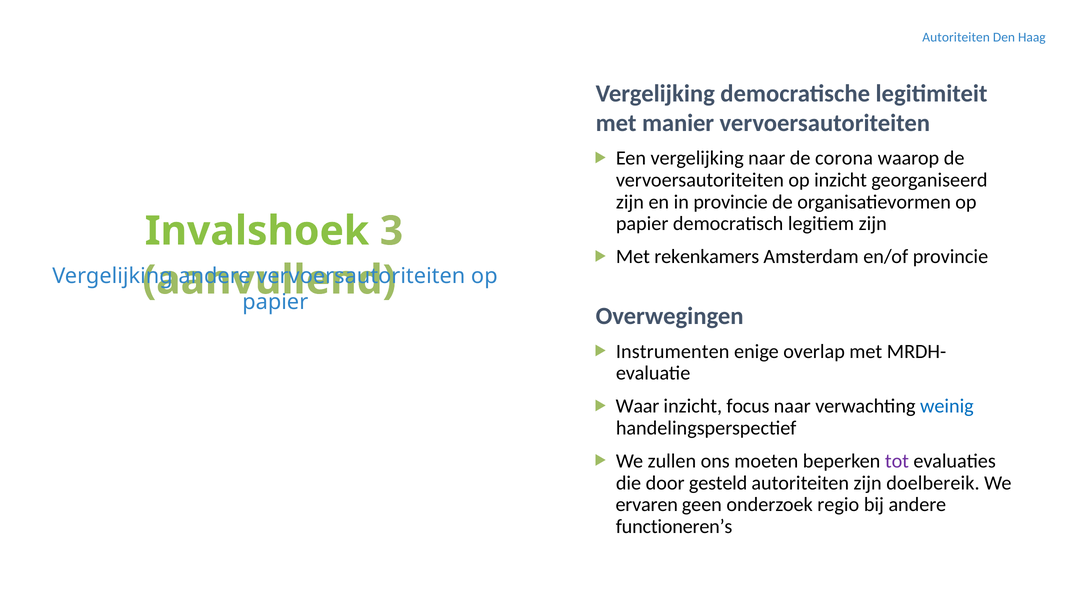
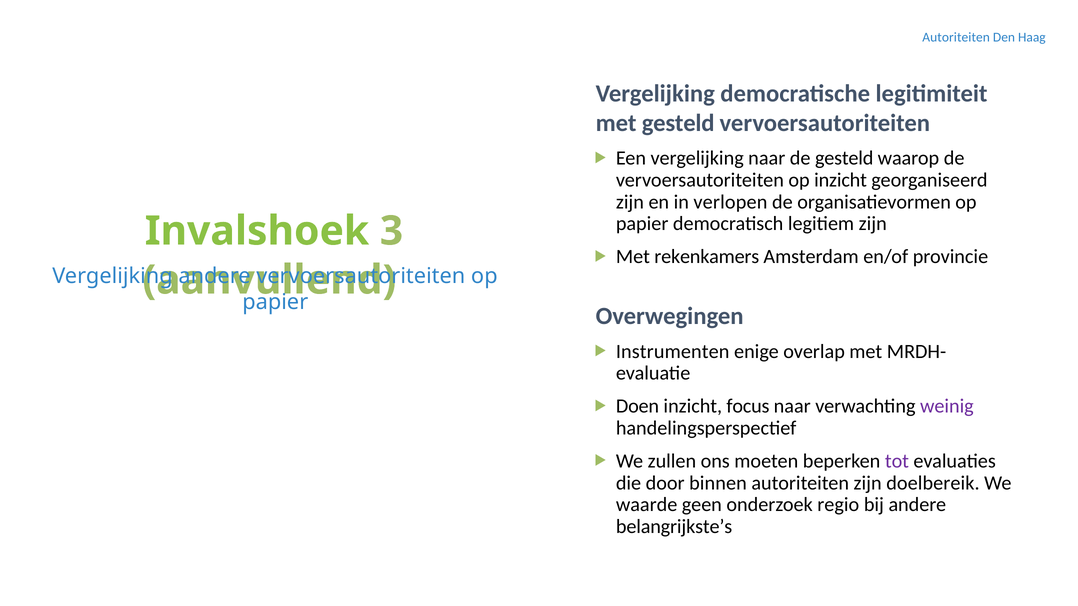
met manier: manier -> gesteld
de corona: corona -> gesteld
in provincie: provincie -> verlopen
Waar: Waar -> Doen
weinig colour: blue -> purple
gesteld: gesteld -> binnen
ervaren: ervaren -> waarde
functioneren’s: functioneren’s -> belangrijkste’s
